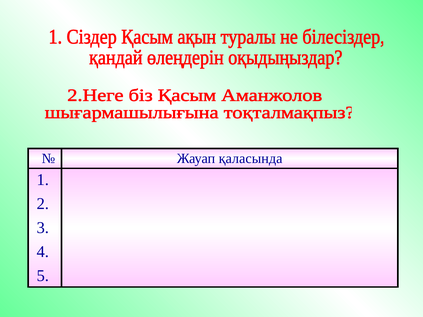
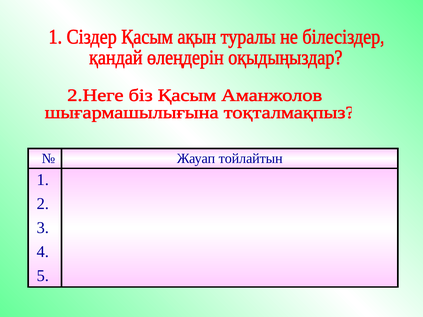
қаласында: қаласында -> тойлайтын
